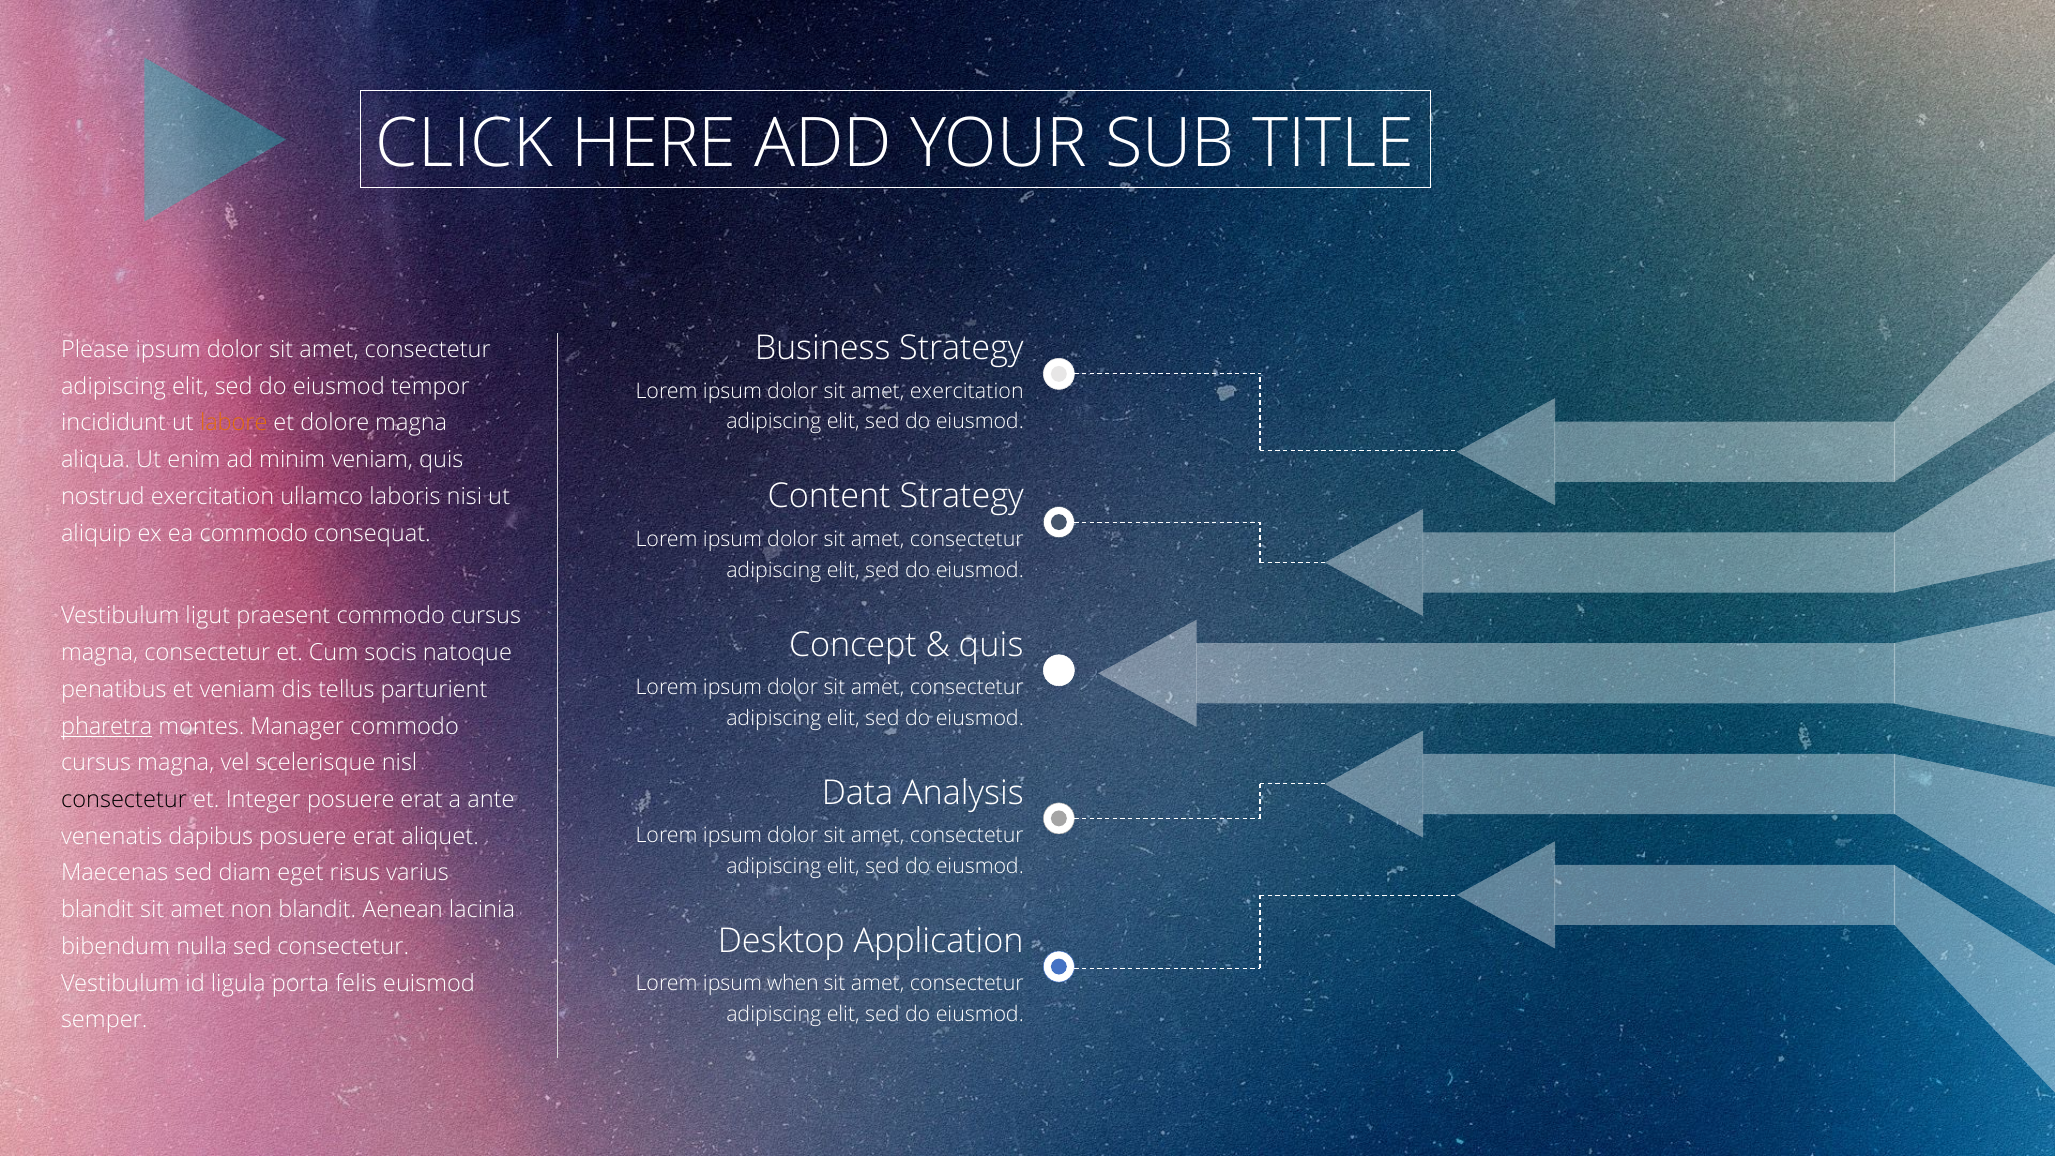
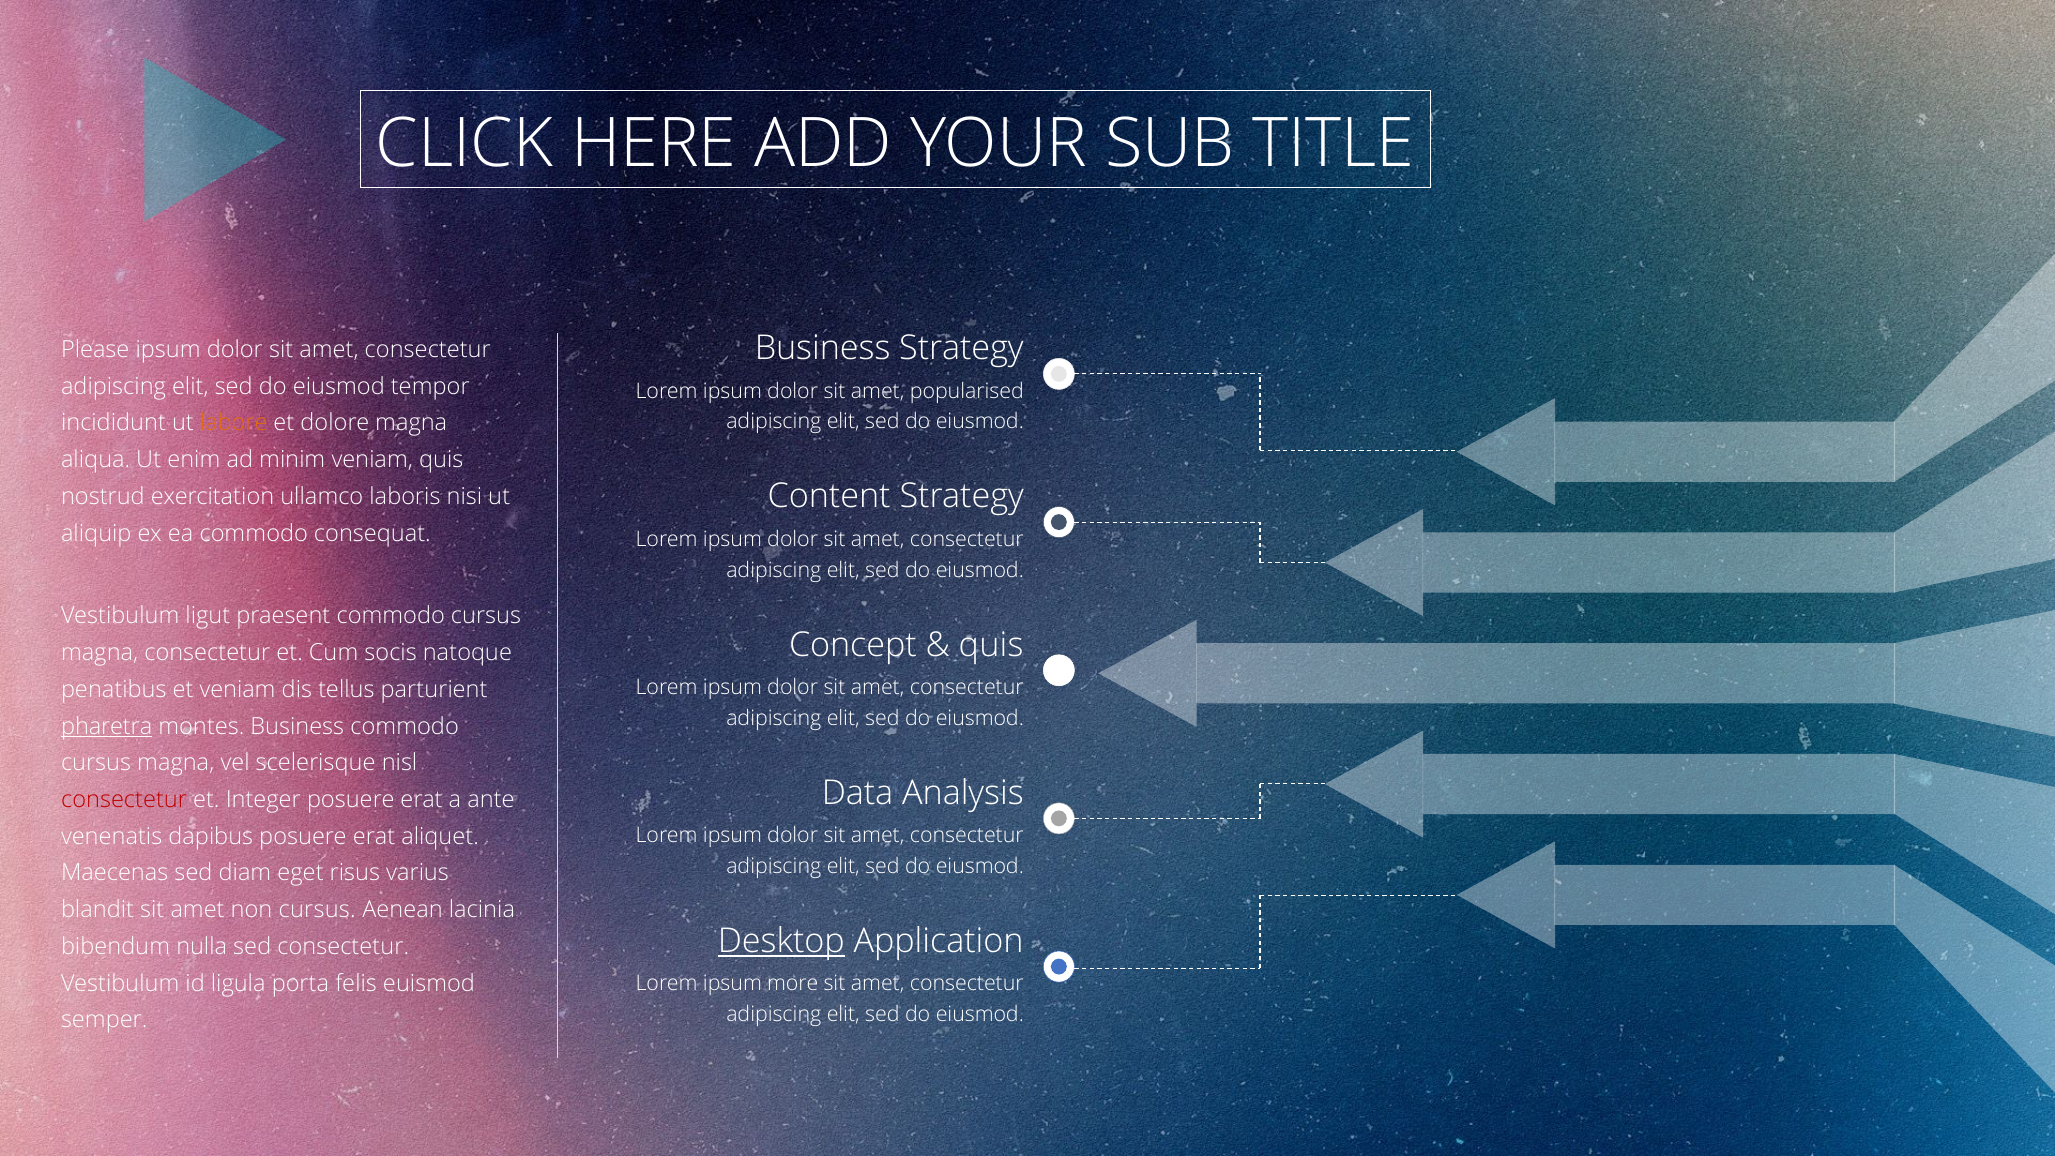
amet exercitation: exercitation -> popularised
montes Manager: Manager -> Business
consectetur at (124, 800) colour: black -> red
non blandit: blandit -> cursus
Desktop underline: none -> present
when: when -> more
